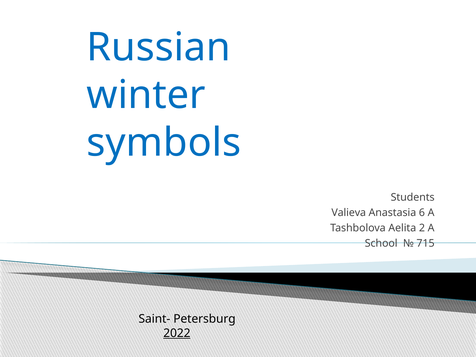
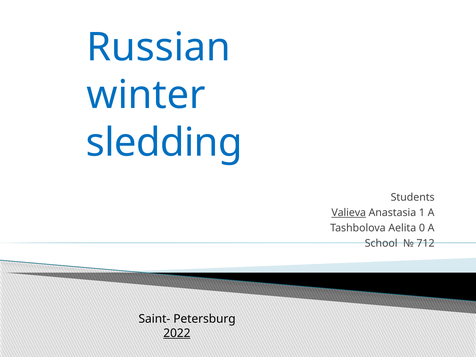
symbols: symbols -> sledding
Valieva underline: none -> present
6: 6 -> 1
2: 2 -> 0
715: 715 -> 712
